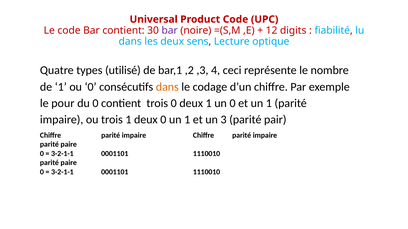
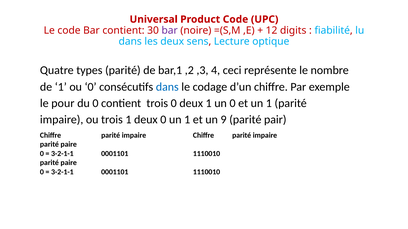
types utilisé: utilisé -> parité
dans at (167, 87) colour: orange -> blue
3: 3 -> 9
